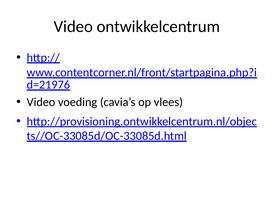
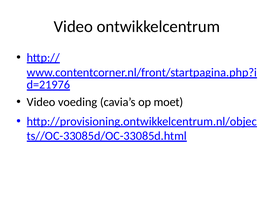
vlees: vlees -> moet
